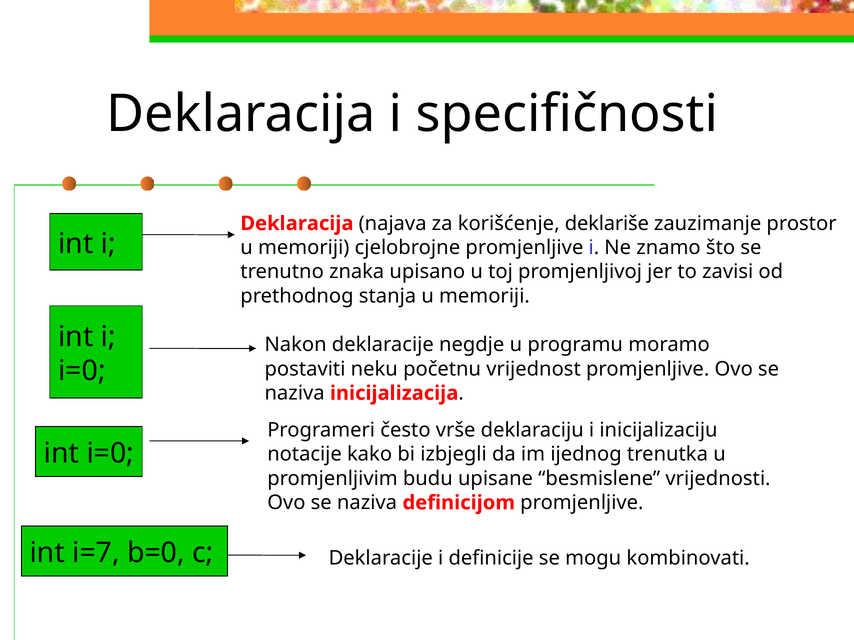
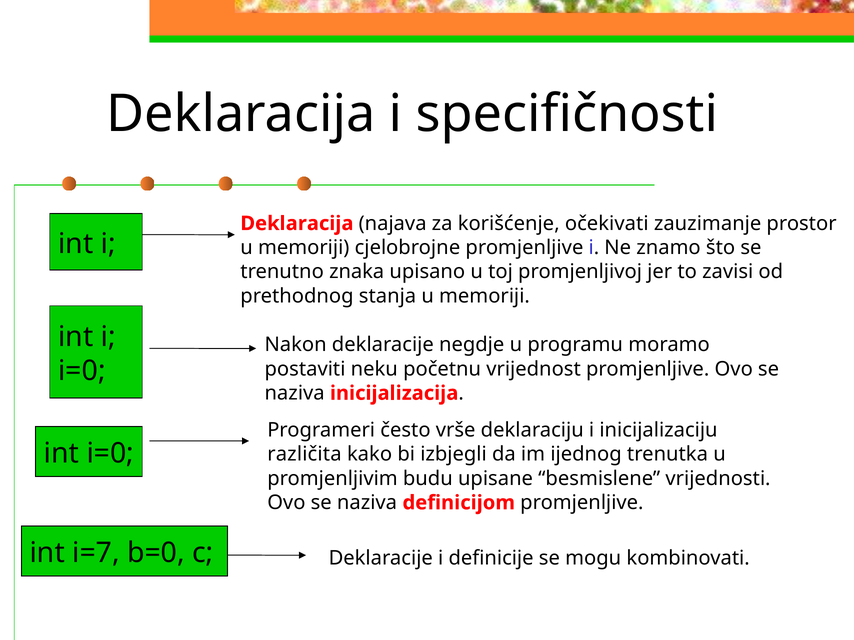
deklariše: deklariše -> očekivati
notacije: notacije -> različita
